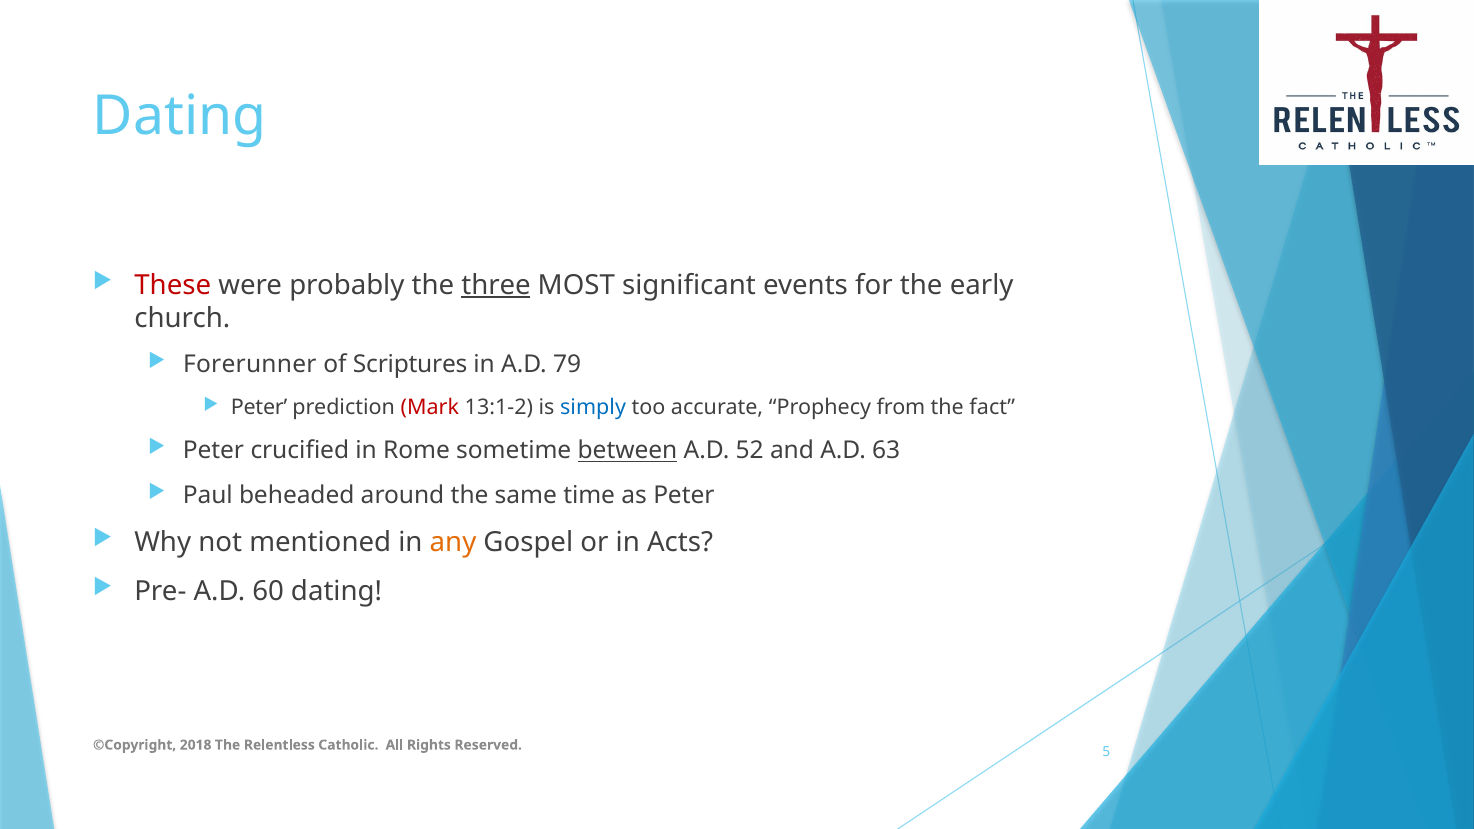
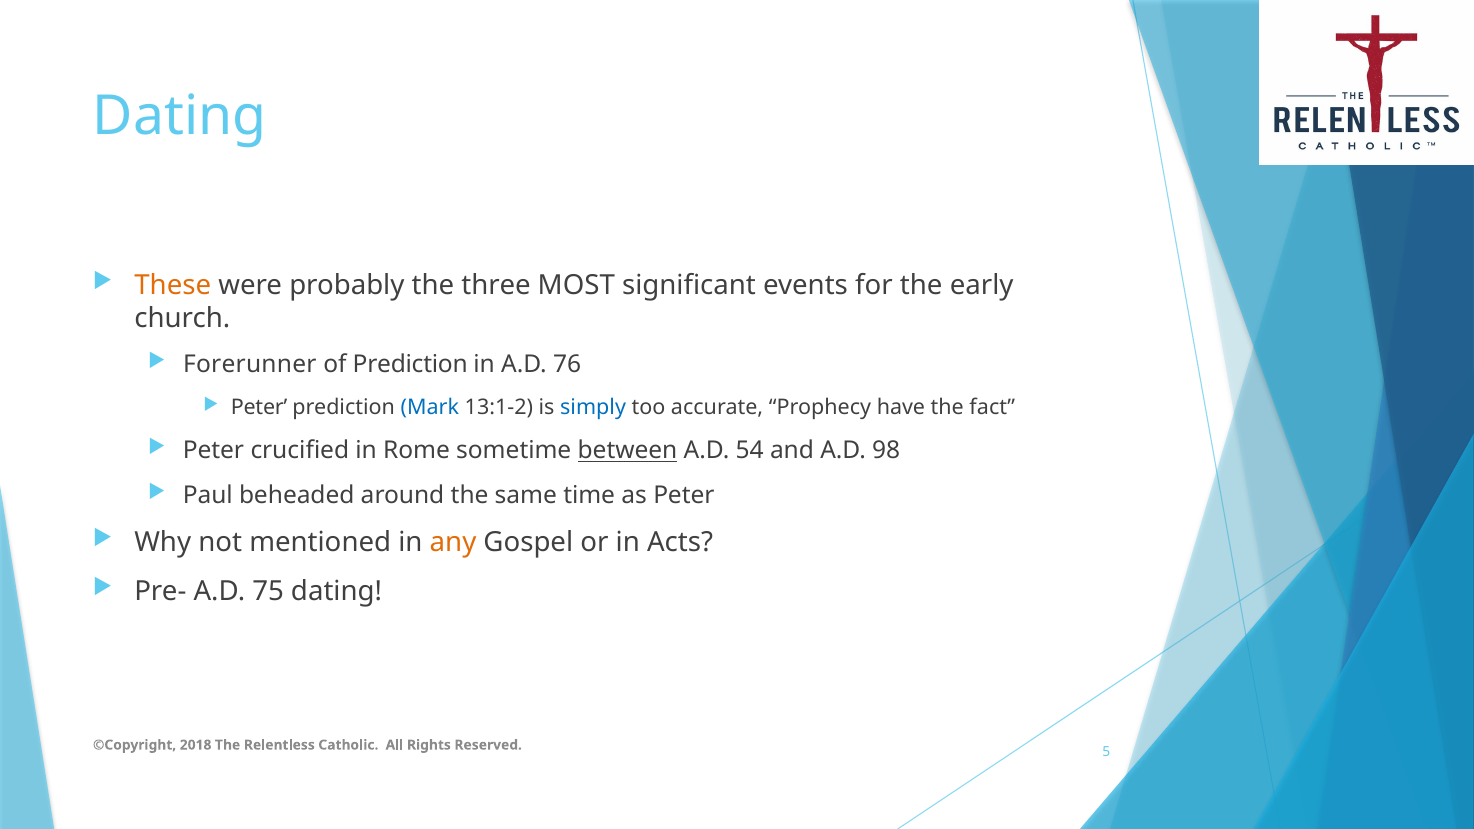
These colour: red -> orange
three underline: present -> none
of Scriptures: Scriptures -> Prediction
79: 79 -> 76
Mark colour: red -> blue
from: from -> have
52: 52 -> 54
63: 63 -> 98
60: 60 -> 75
